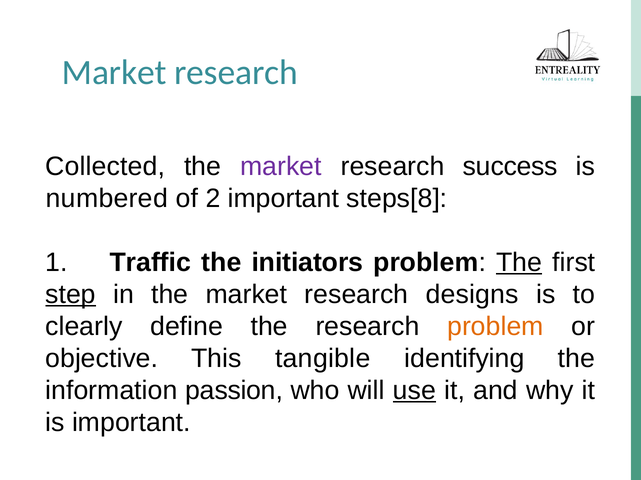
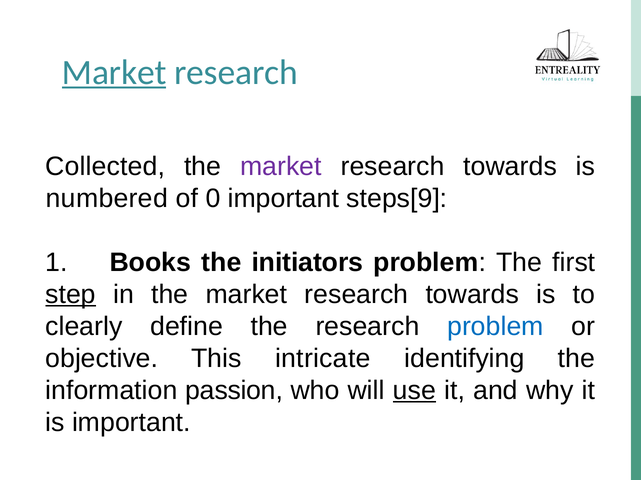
Market at (114, 72) underline: none -> present
success at (510, 167): success -> towards
2: 2 -> 0
steps[8: steps[8 -> steps[9
Traffic: Traffic -> Books
The at (519, 263) underline: present -> none
designs at (472, 295): designs -> towards
problem at (495, 327) colour: orange -> blue
tangible: tangible -> intricate
